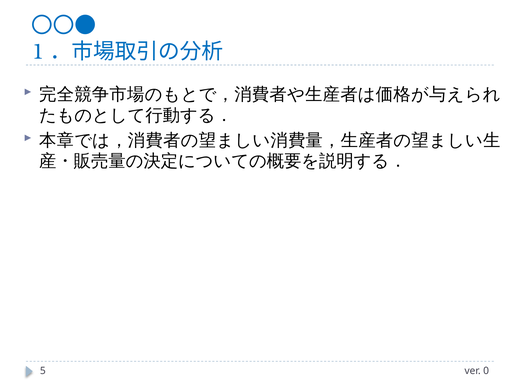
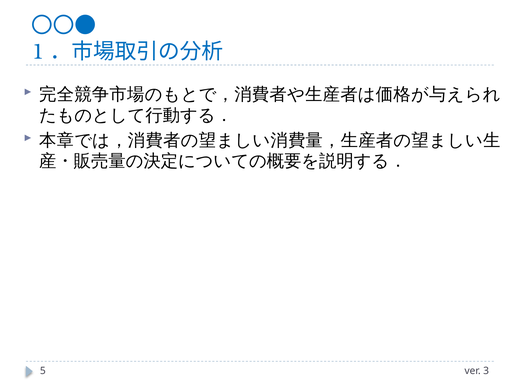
0: 0 -> 3
